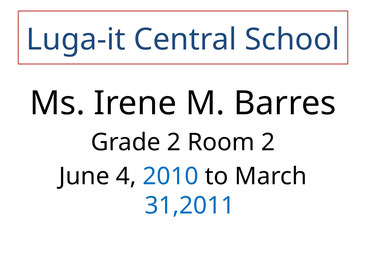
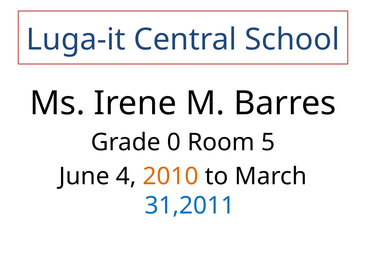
Grade 2: 2 -> 0
Room 2: 2 -> 5
2010 colour: blue -> orange
